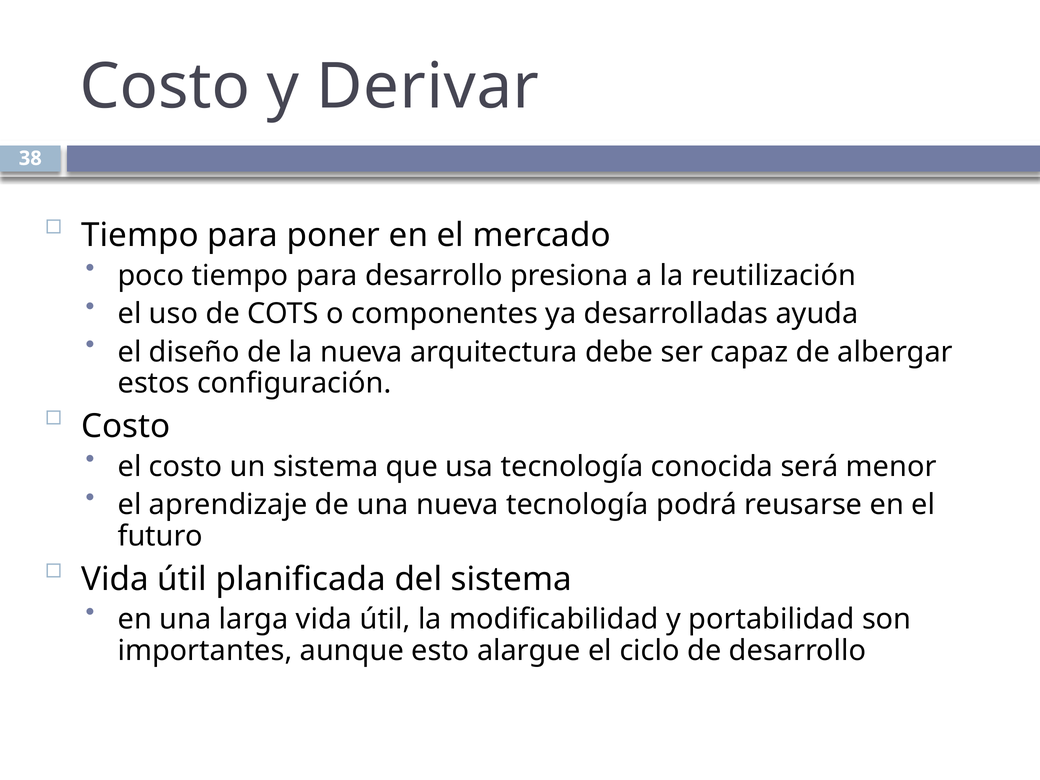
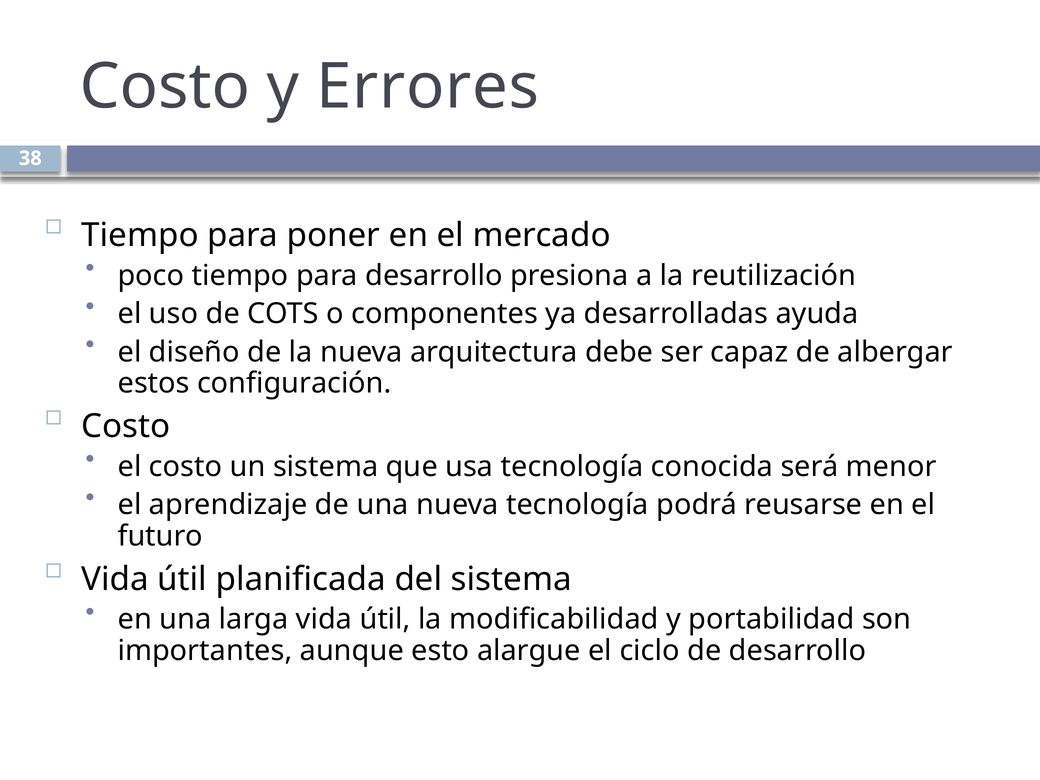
Derivar: Derivar -> Errores
